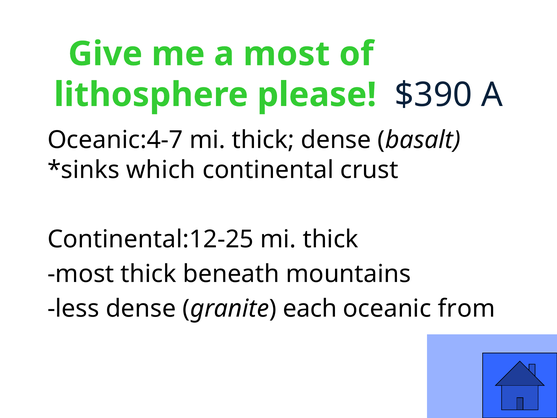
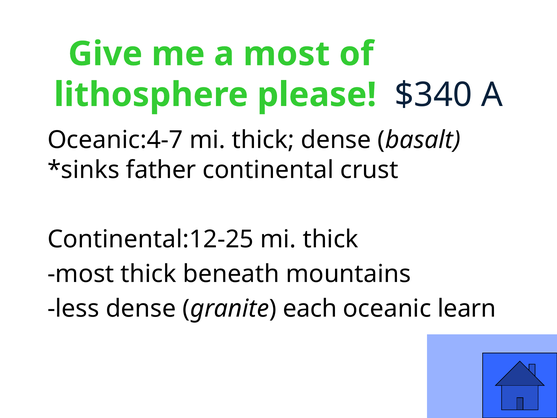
$390: $390 -> $340
which: which -> father
from: from -> learn
